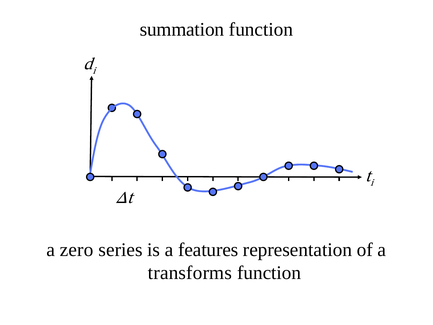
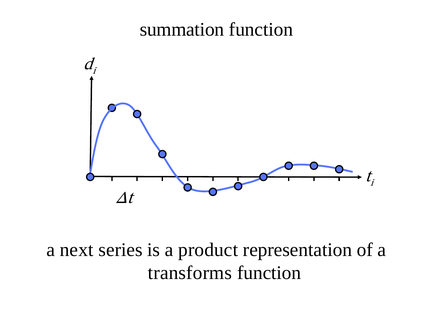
zero: zero -> next
features: features -> product
